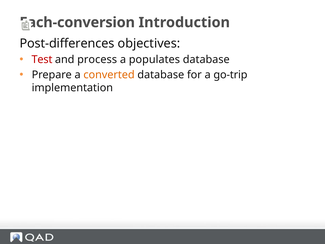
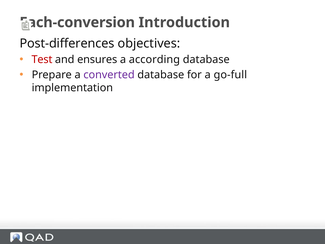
process: process -> ensures
populates: populates -> according
converted colour: orange -> purple
go-trip: go-trip -> go-full
